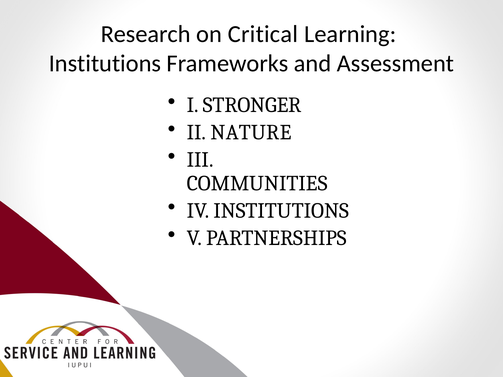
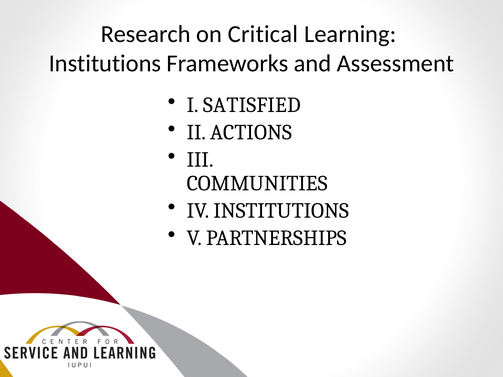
STRONGER: STRONGER -> SATISFIED
NATURE: NATURE -> ACTIONS
